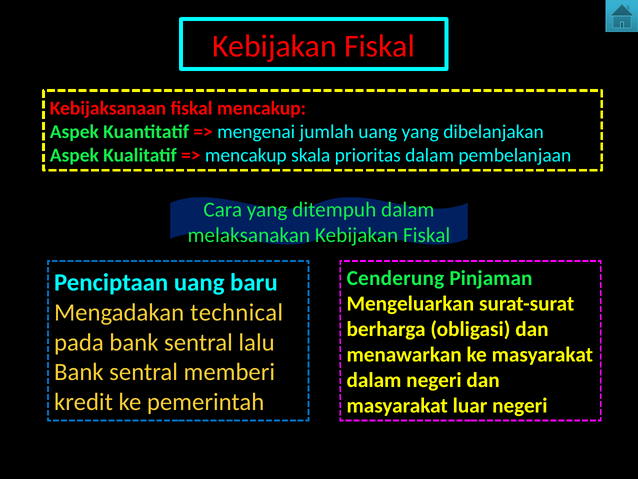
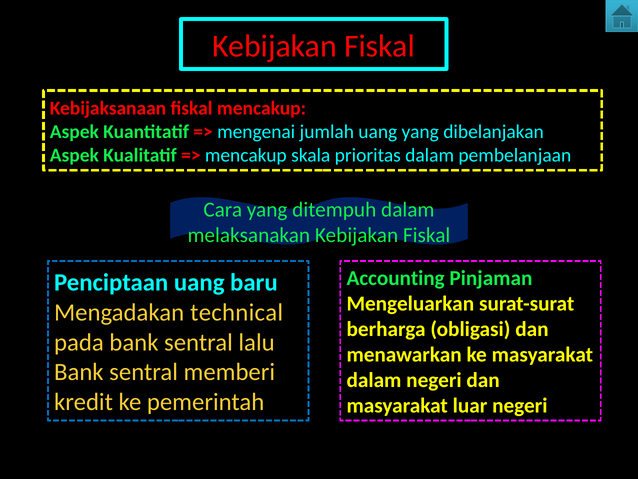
Cenderung: Cenderung -> Accounting
